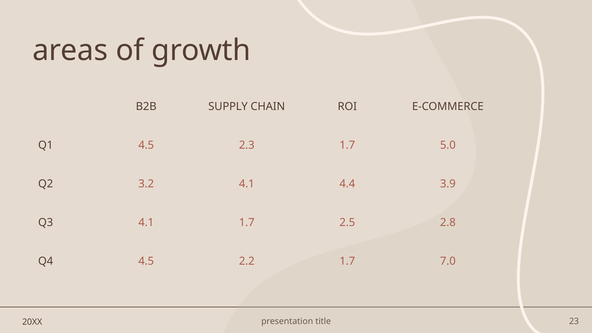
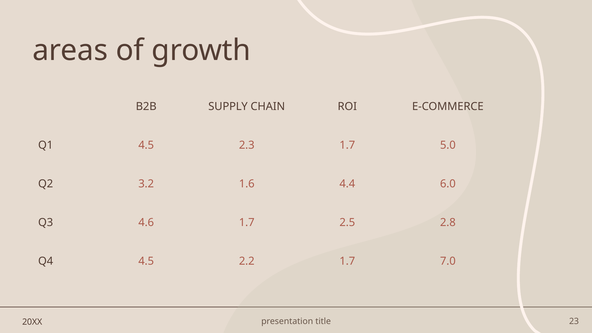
3.2 4.1: 4.1 -> 1.6
3.9: 3.9 -> 6.0
Q3 4.1: 4.1 -> 4.6
